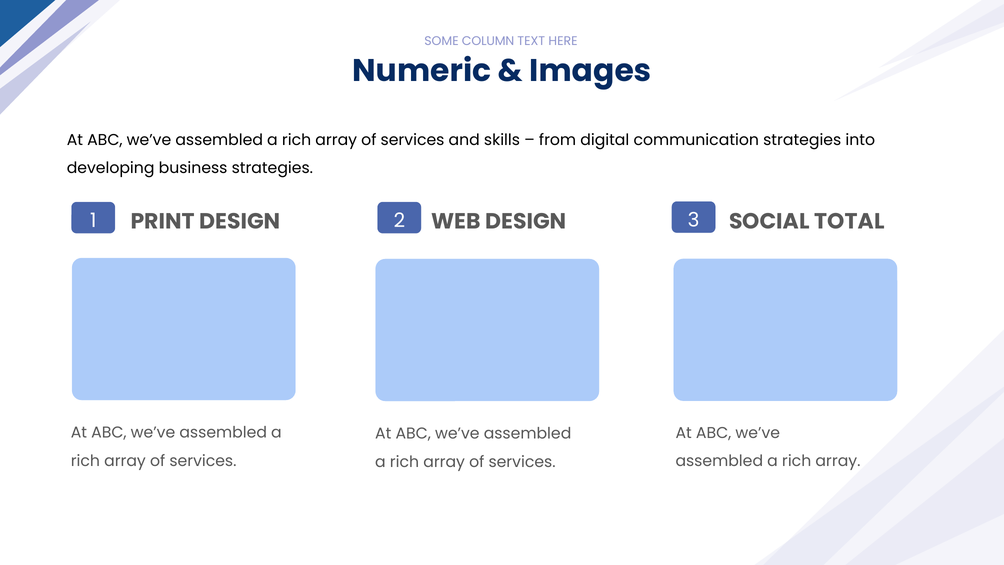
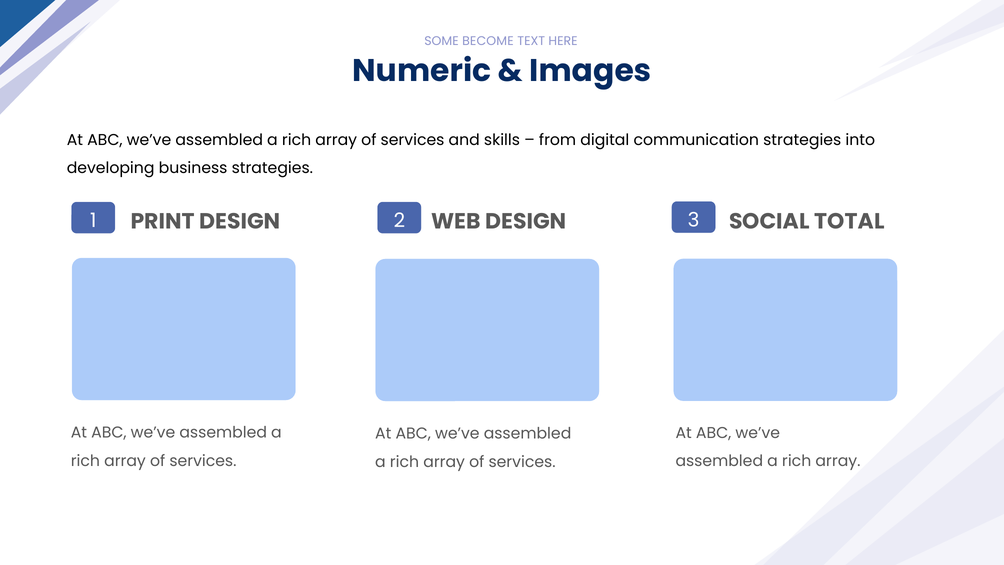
COLUMN: COLUMN -> BECOME
